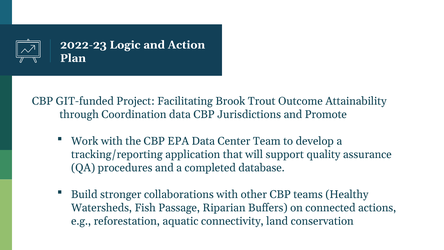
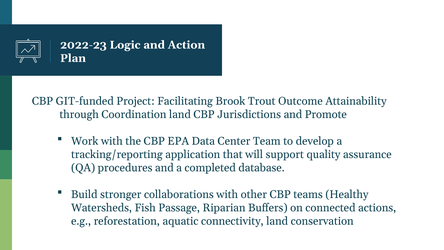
Coordination data: data -> land
